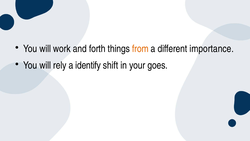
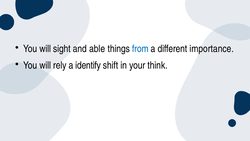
work: work -> sight
forth: forth -> able
from colour: orange -> blue
goes: goes -> think
